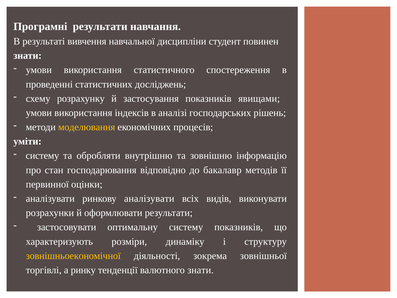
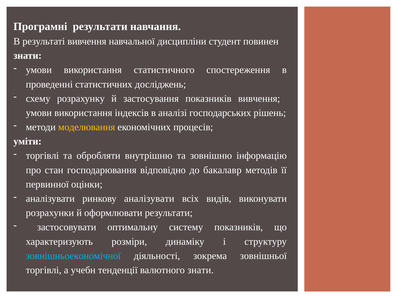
показників явищами: явищами -> вивчення
систему at (42, 156): систему -> торгівлі
зовнішньоекономічної colour: yellow -> light blue
ринку: ринку -> учебн
